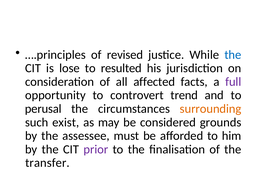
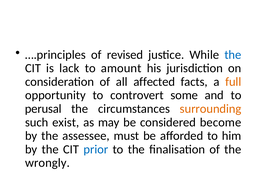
lose: lose -> lack
resulted: resulted -> amount
full colour: purple -> orange
trend: trend -> some
grounds: grounds -> become
prior colour: purple -> blue
transfer: transfer -> wrongly
